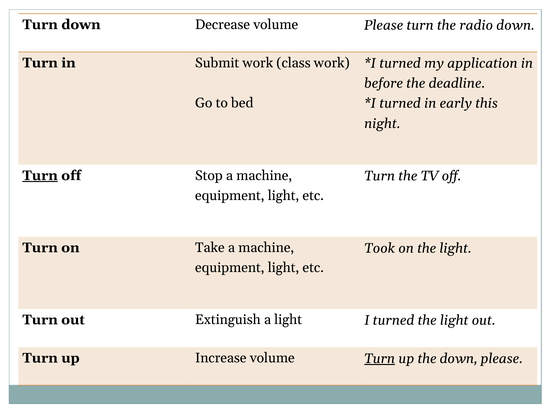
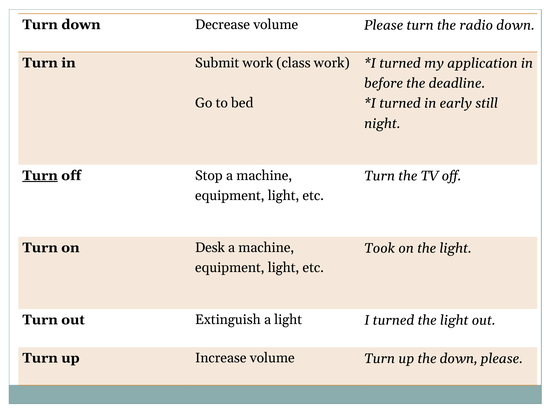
this: this -> still
Take: Take -> Desk
Turn at (380, 359) underline: present -> none
